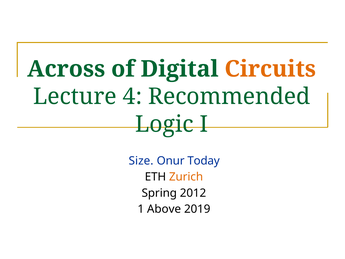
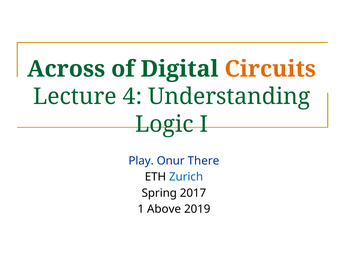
Recommended: Recommended -> Understanding
Size: Size -> Play
Today: Today -> There
Zurich colour: orange -> blue
2012: 2012 -> 2017
